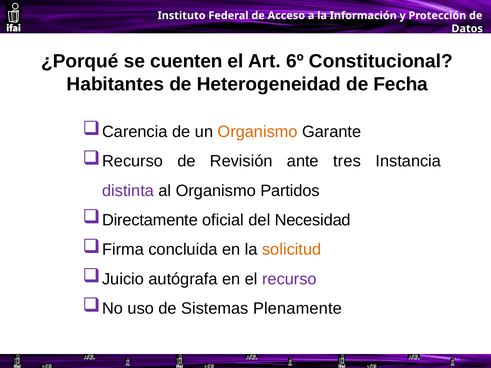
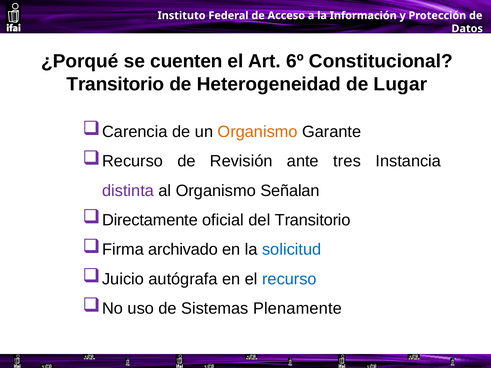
Habitantes at (115, 84): Habitantes -> Transitorio
Fecha: Fecha -> Lugar
Partidos: Partidos -> Señalan
del Necesidad: Necesidad -> Transitorio
concluida: concluida -> archivado
solicitud colour: orange -> blue
recurso at (289, 279) colour: purple -> blue
